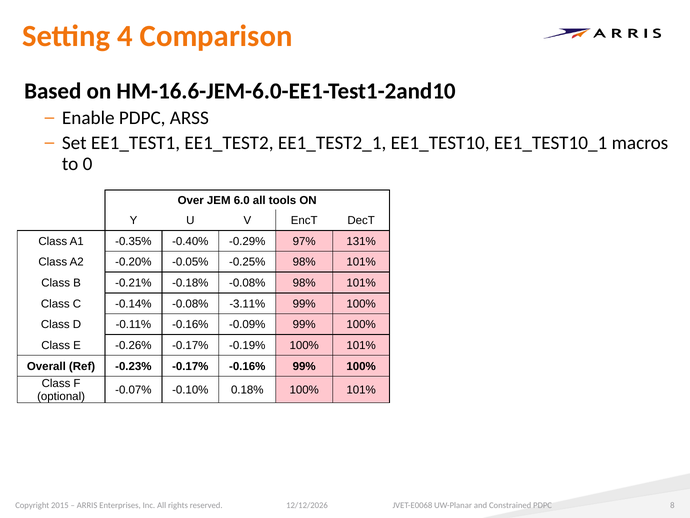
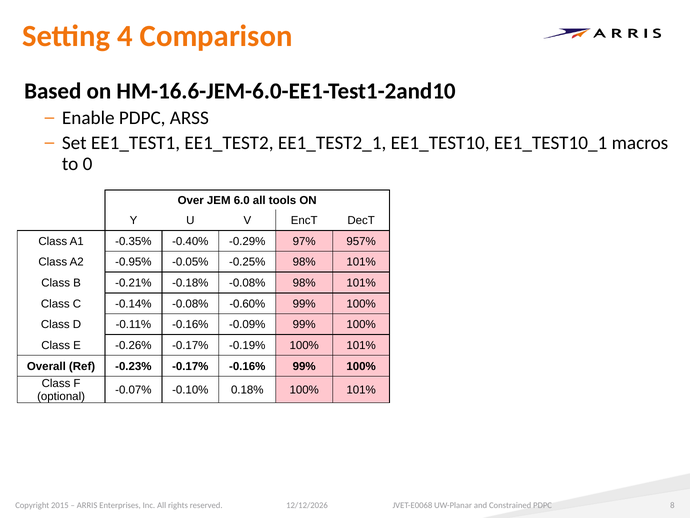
131%: 131% -> 957%
-0.20%: -0.20% -> -0.95%
-3.11%: -3.11% -> -0.60%
